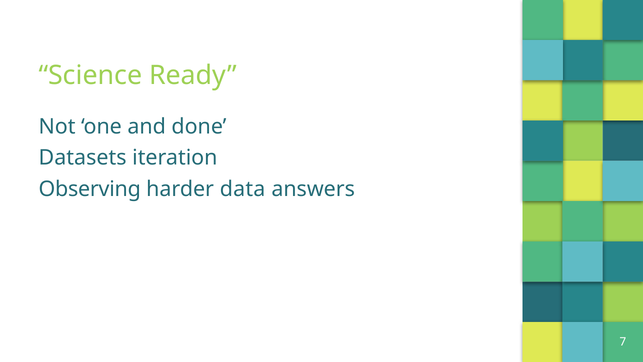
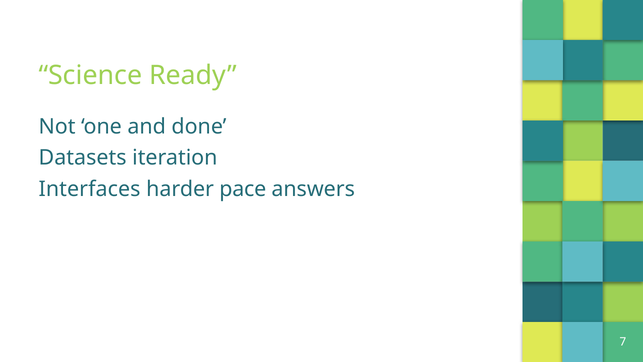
Observing: Observing -> Interfaces
data: data -> pace
